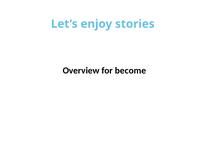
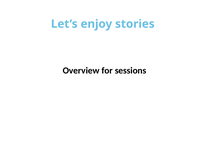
become: become -> sessions
